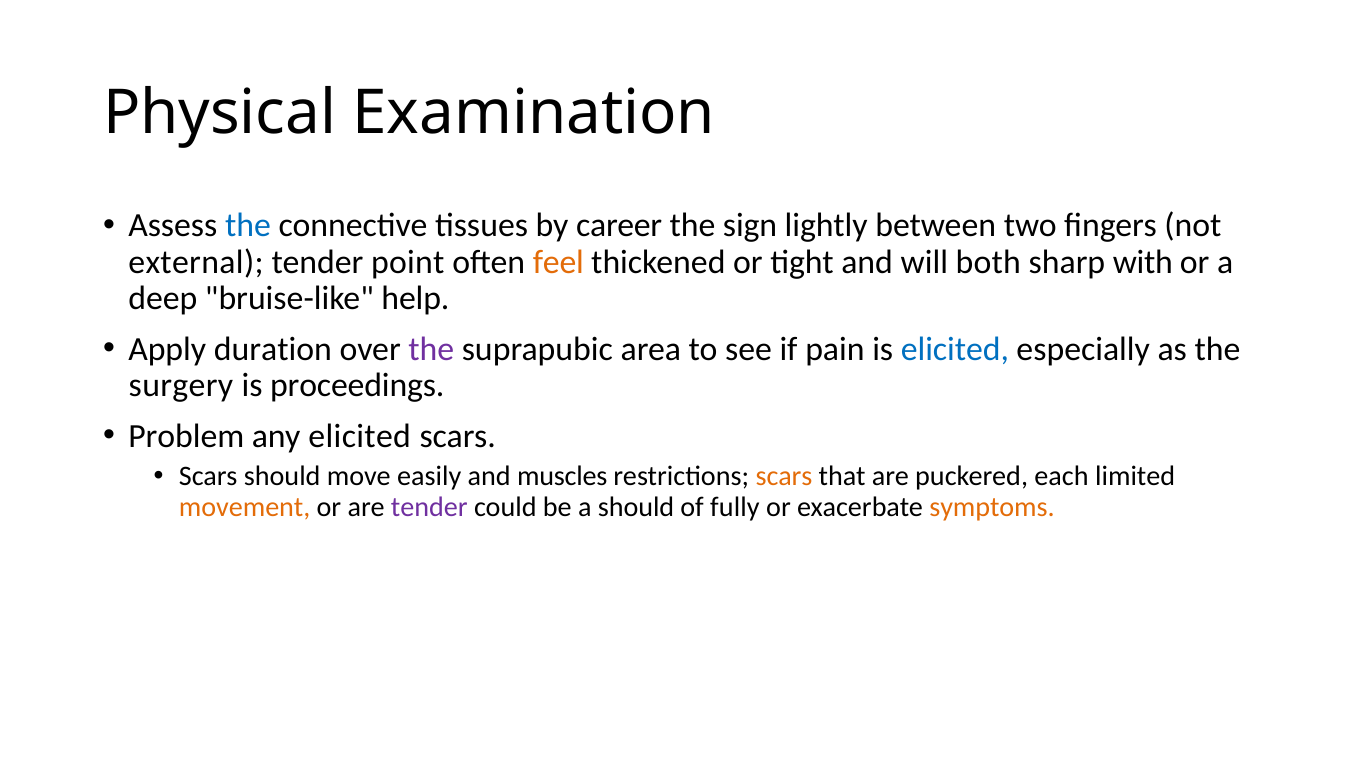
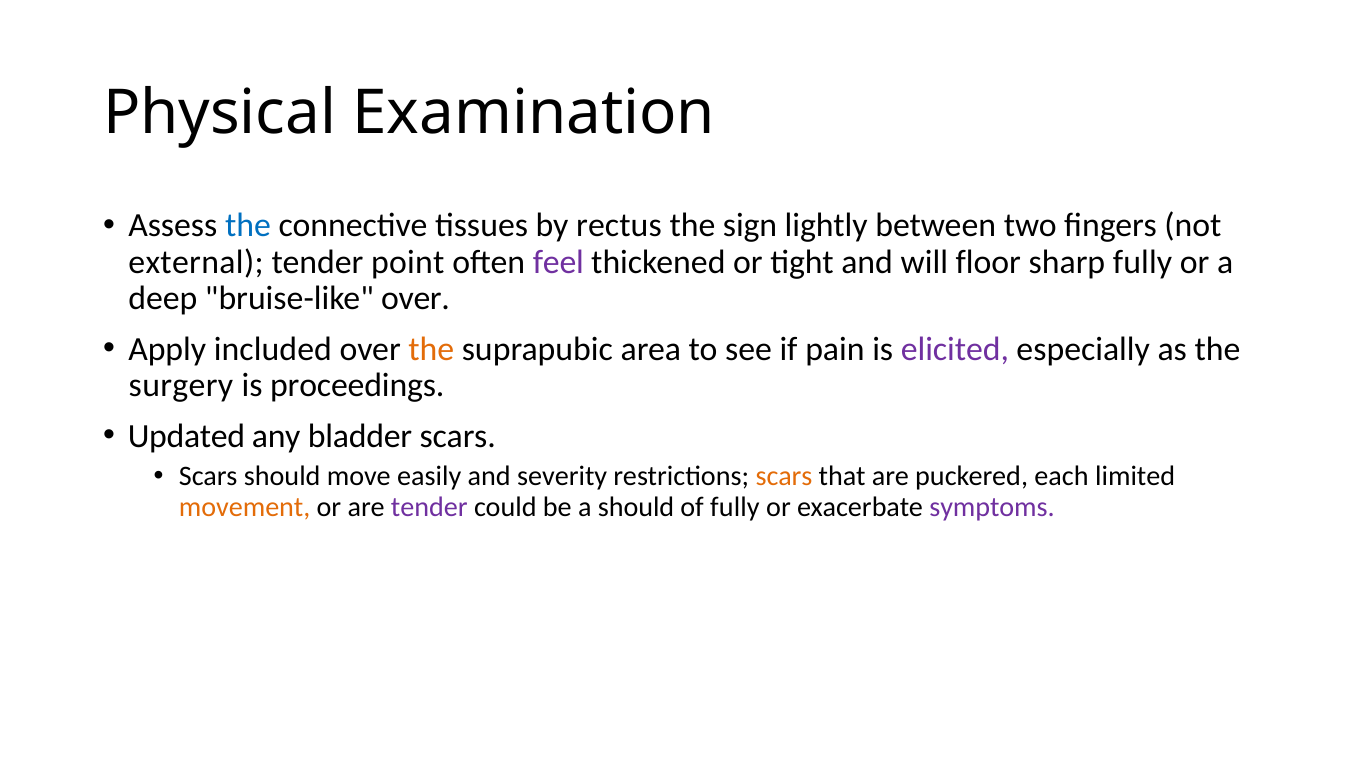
career: career -> rectus
feel colour: orange -> purple
both: both -> floor
sharp with: with -> fully
bruise-like help: help -> over
duration: duration -> included
the at (431, 349) colour: purple -> orange
elicited at (955, 349) colour: blue -> purple
Problem: Problem -> Updated
any elicited: elicited -> bladder
muscles: muscles -> severity
symptoms colour: orange -> purple
